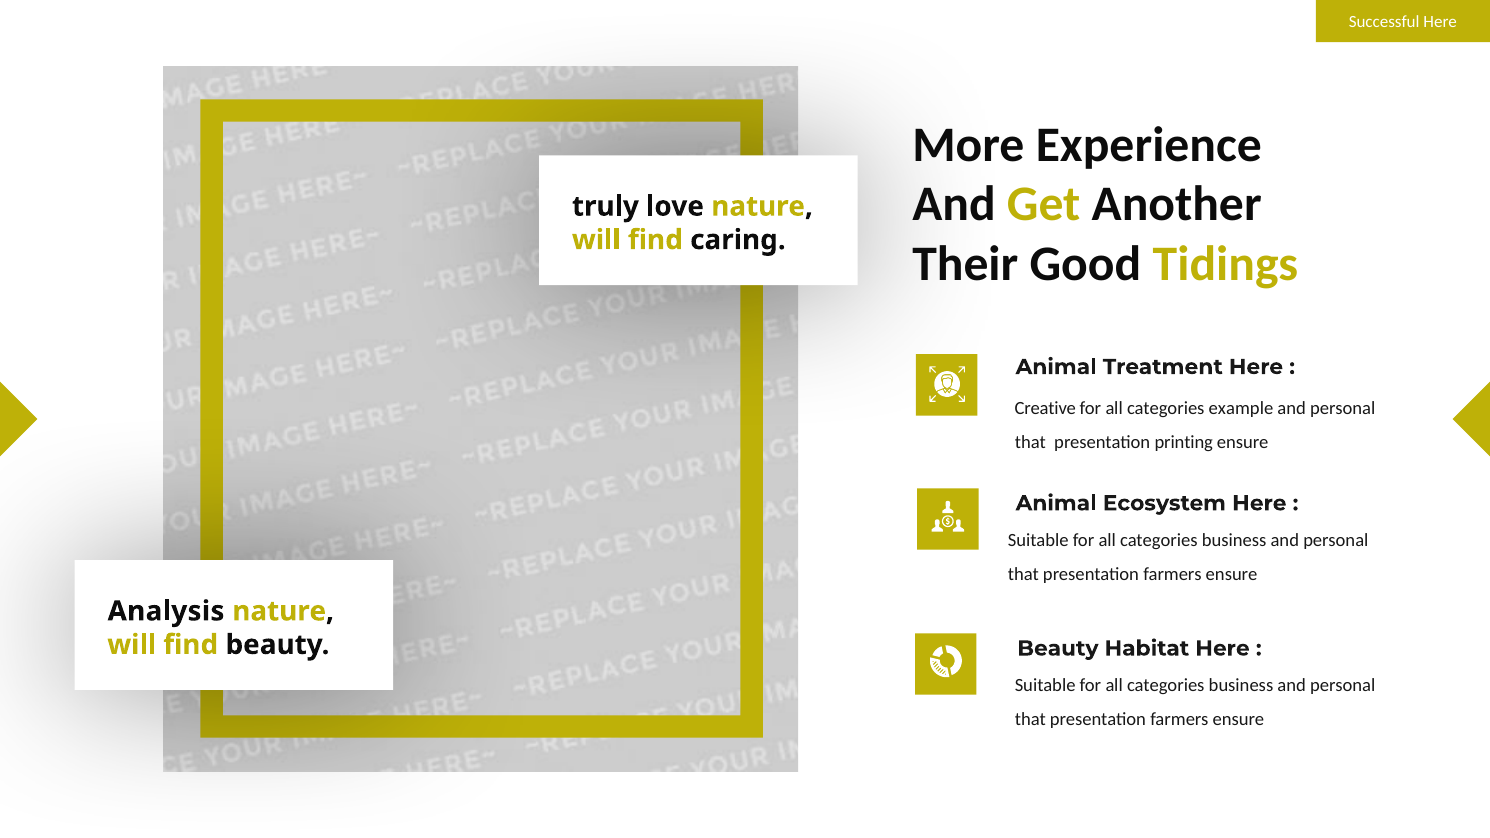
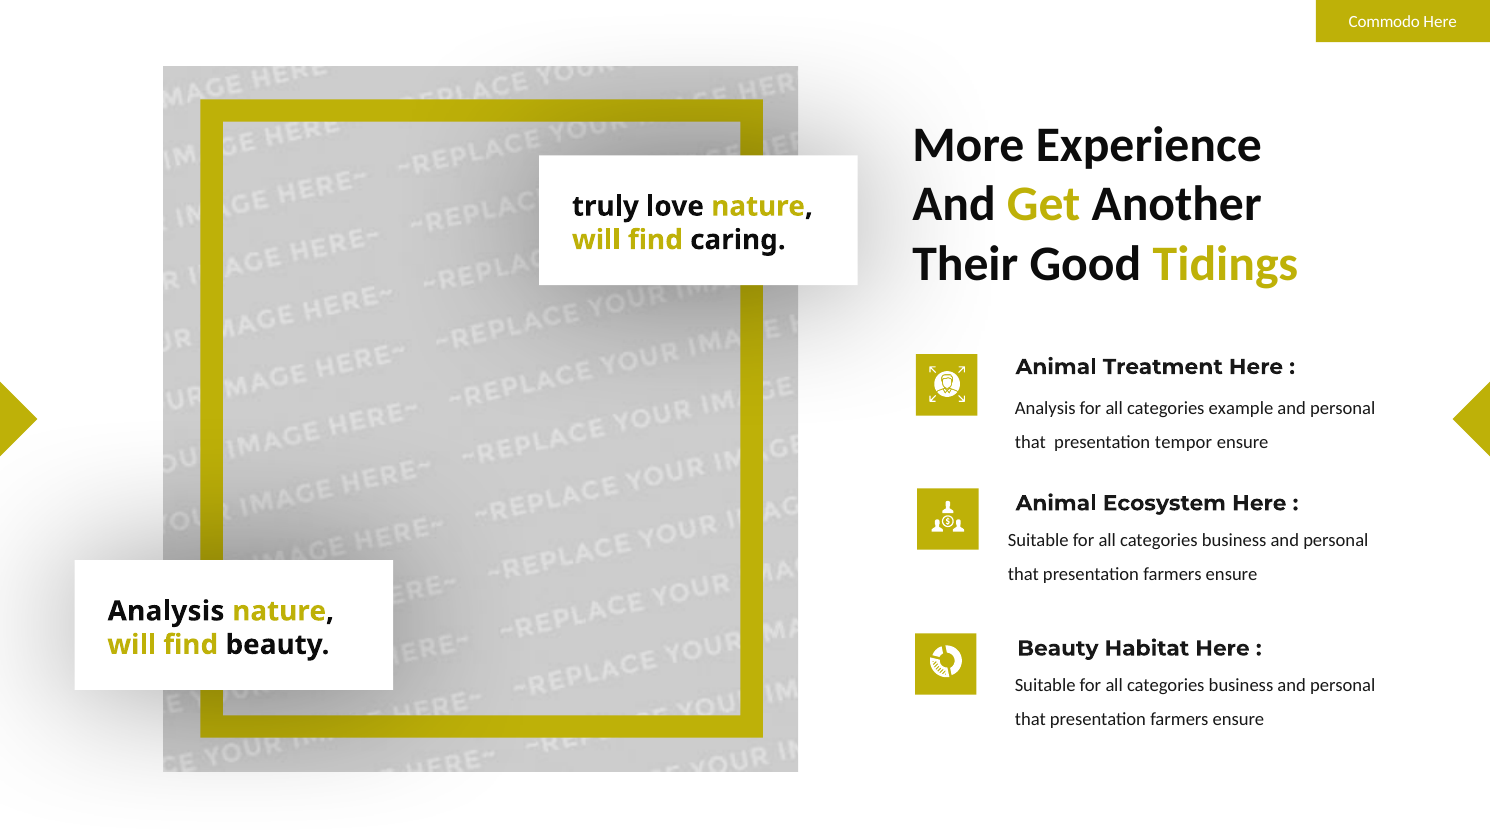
Successful: Successful -> Commodo
Creative at (1045, 409): Creative -> Analysis
printing: printing -> tempor
